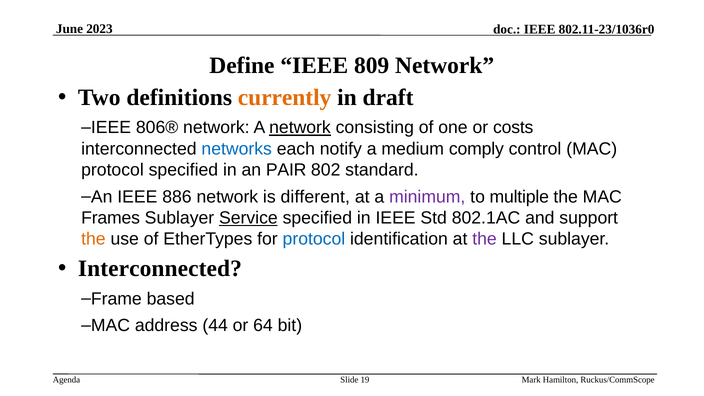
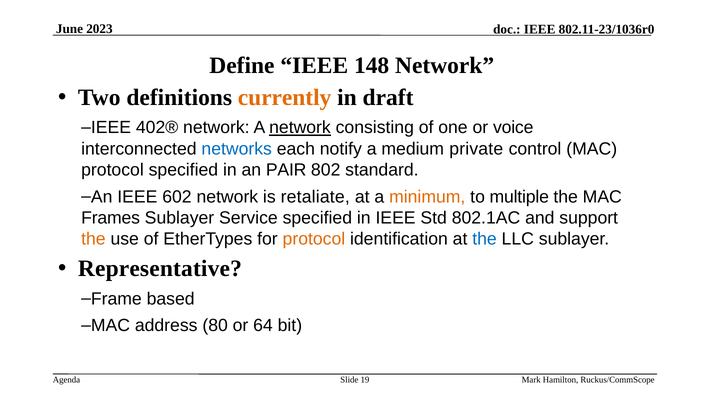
809: 809 -> 148
806®: 806® -> 402®
costs: costs -> voice
comply: comply -> private
886: 886 -> 602
different: different -> retaliate
minimum colour: purple -> orange
Service underline: present -> none
protocol at (314, 239) colour: blue -> orange
the at (484, 239) colour: purple -> blue
Interconnected at (160, 269): Interconnected -> Representative
44: 44 -> 80
